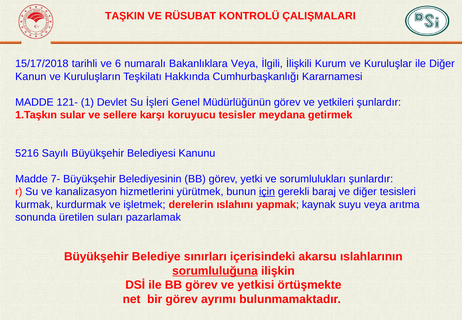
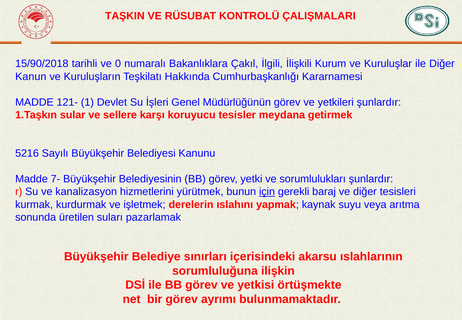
15/17/2018: 15/17/2018 -> 15/90/2018
6: 6 -> 0
Bakanlıklara Veya: Veya -> Çakıl
sorumluluğuna underline: present -> none
